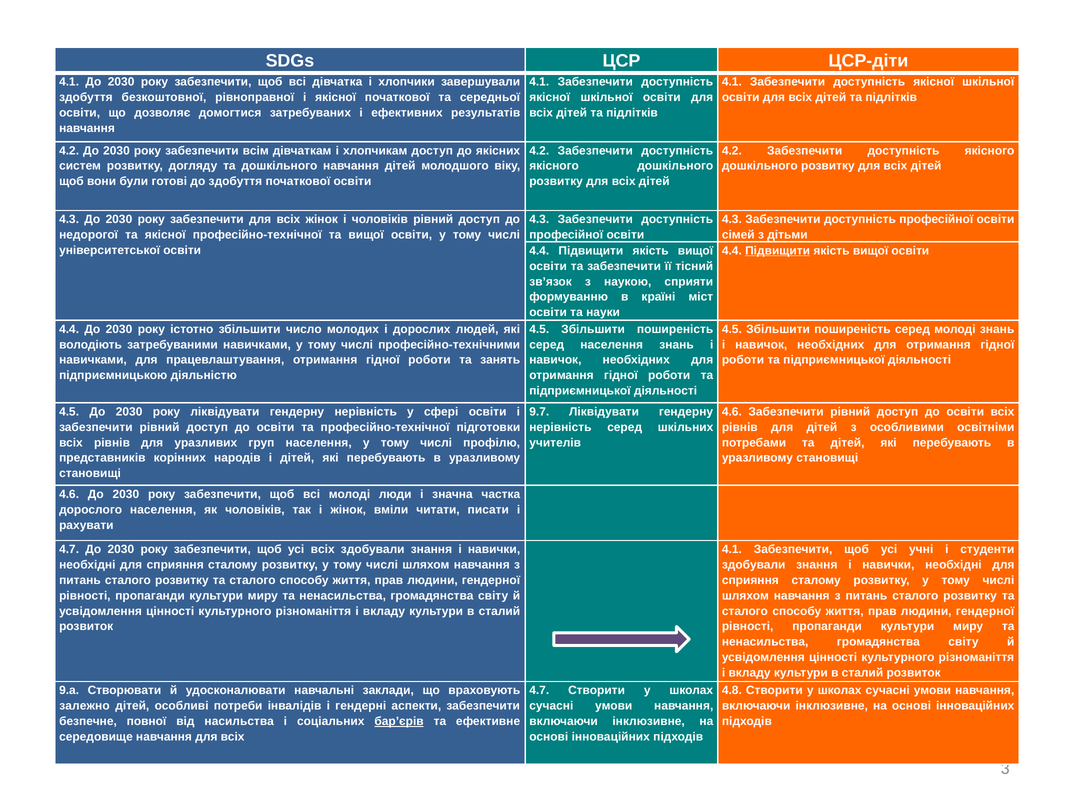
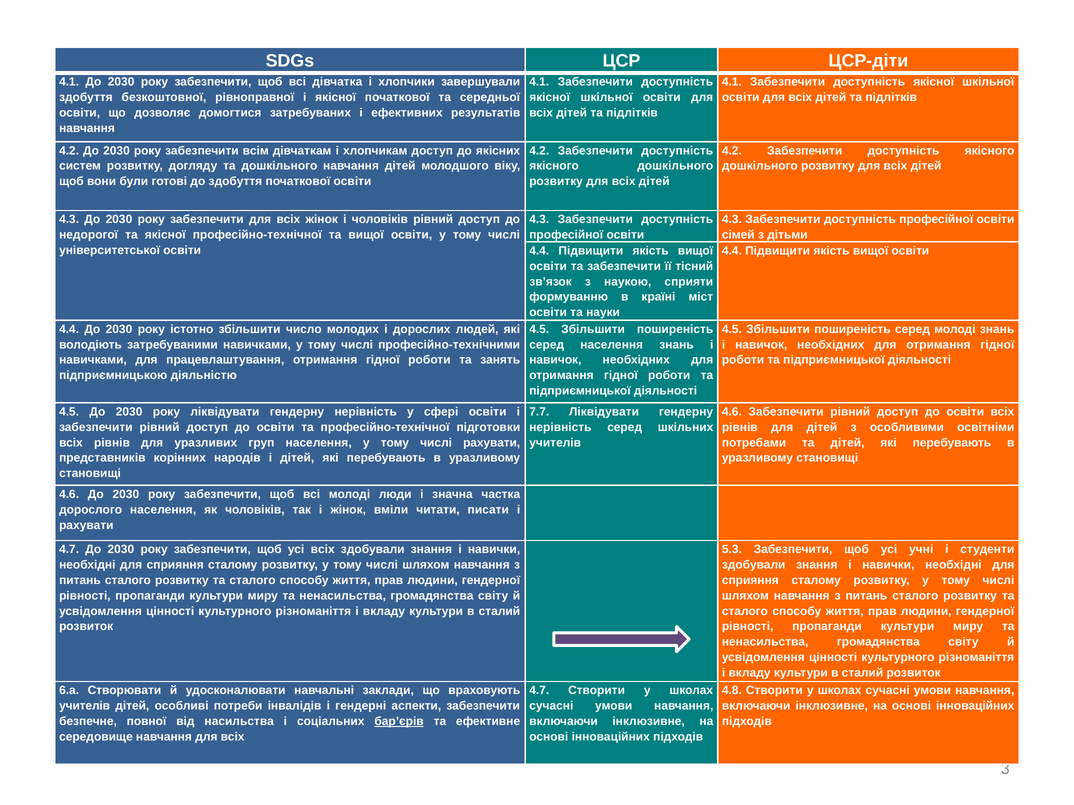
Підвищити at (778, 251) underline: present -> none
9.7: 9.7 -> 7.7
числі профілю: профілю -> рахувати
4.1 at (732, 550): 4.1 -> 5.3
9.a: 9.a -> 6.a
залежно at (84, 706): залежно -> учителів
